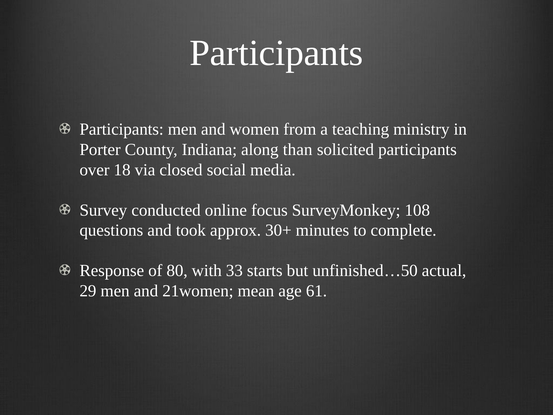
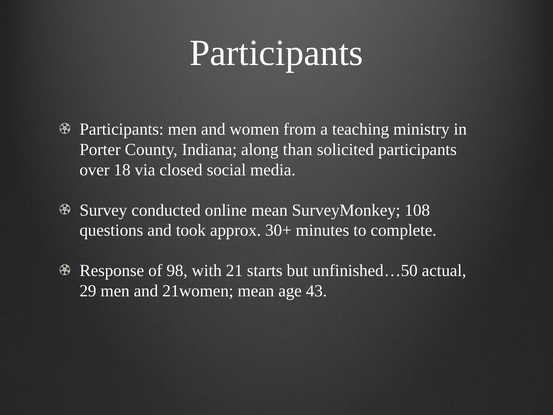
online focus: focus -> mean
80: 80 -> 98
33: 33 -> 21
61: 61 -> 43
